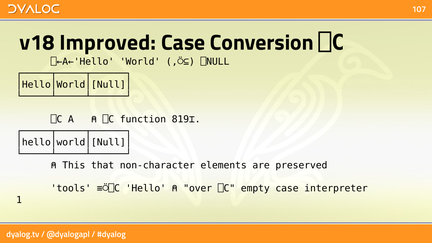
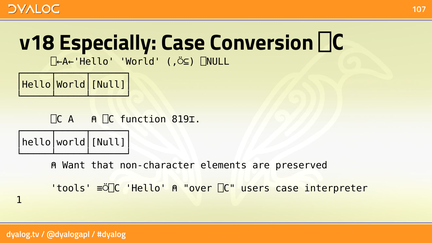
Improved: Improved -> Especially
This: This -> Want
empty: empty -> users
